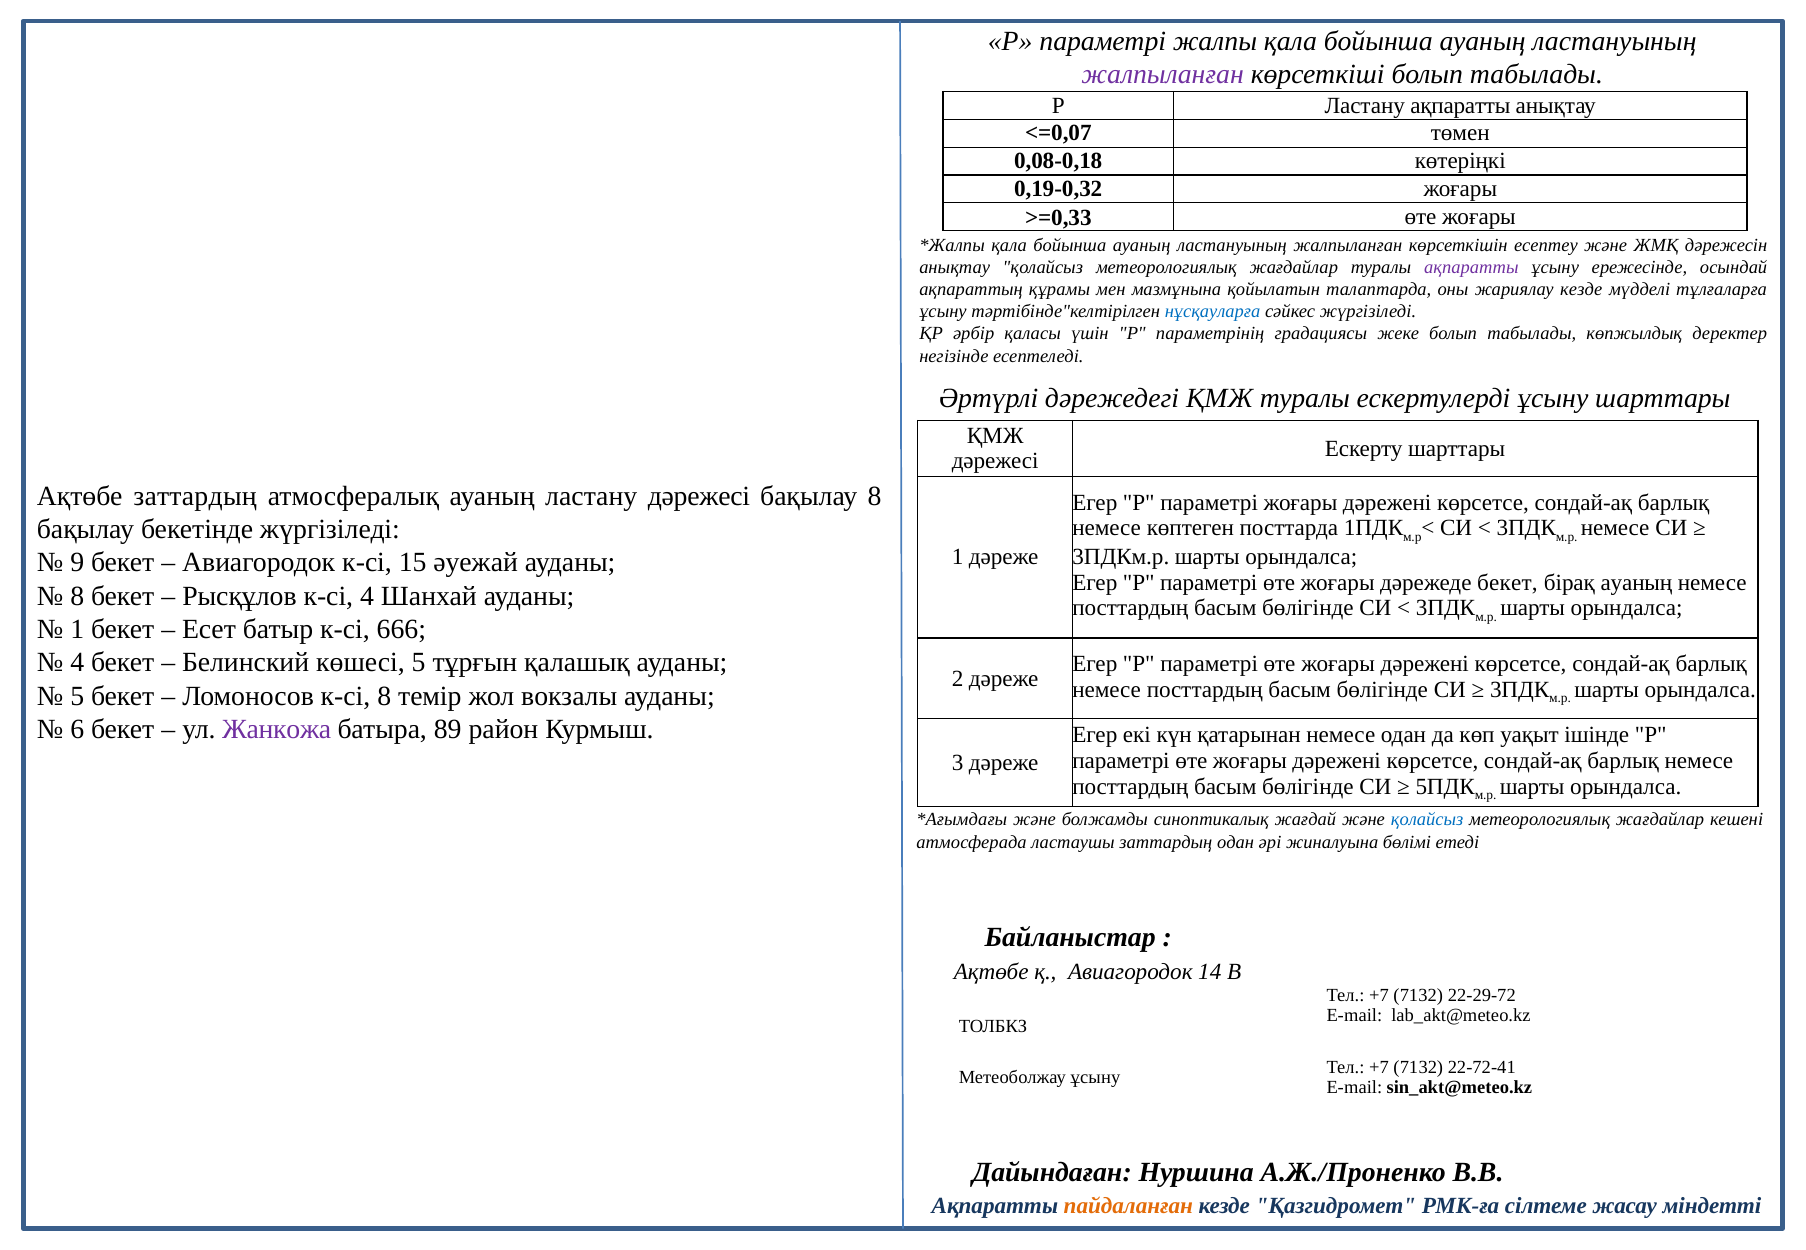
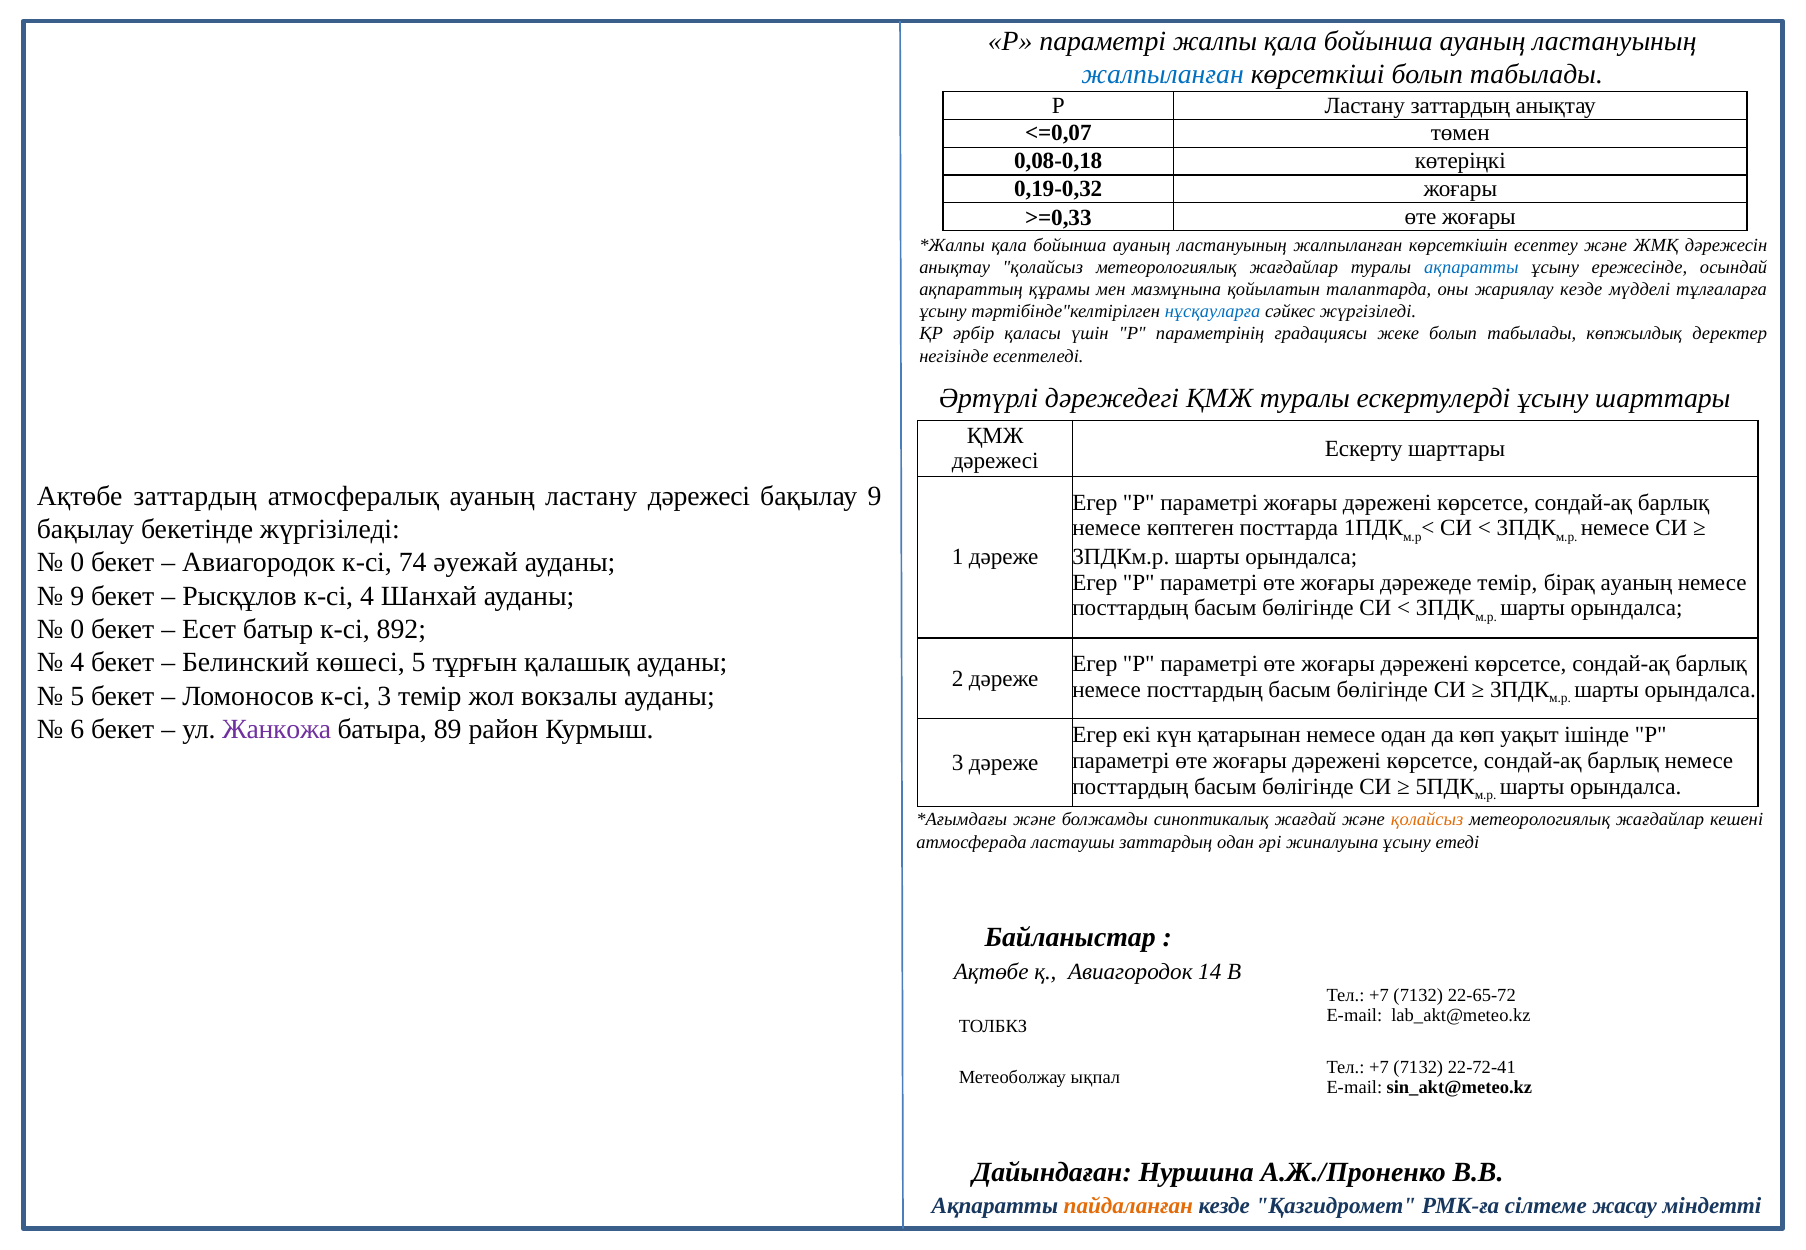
жалпыланған at (1163, 74) colour: purple -> blue
Ластану ақпаратты: ақпаратты -> заттардың
ақпаратты at (1471, 267) colour: purple -> blue
бақылау 8: 8 -> 9
9 at (77, 563): 9 -> 0
15: 15 -> 74
дәрежеде бекет: бекет -> темір
8 at (77, 596): 8 -> 9
1 at (77, 630): 1 -> 0
666: 666 -> 892
к-сі 8: 8 -> 3
қолайсыз at (1427, 820) colour: blue -> orange
жиналуына бөлімі: бөлімі -> ұсыну
22-29-72: 22-29-72 -> 22-65-72
Метеоболжау ұсыну: ұсыну -> ықпал
